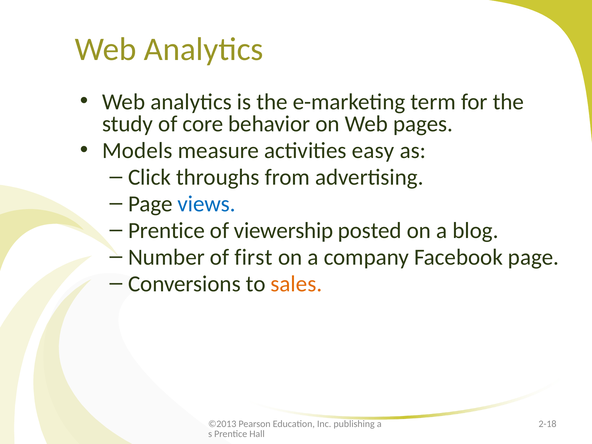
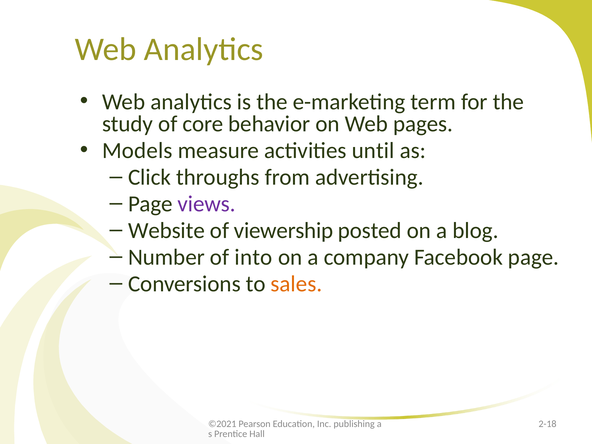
easy: easy -> until
views colour: blue -> purple
Prentice at (166, 231): Prentice -> Website
first: first -> into
©2013: ©2013 -> ©2021
